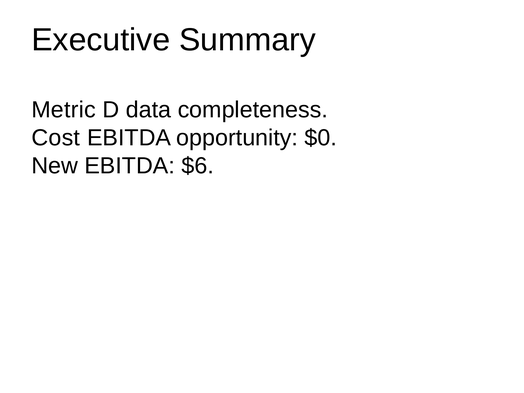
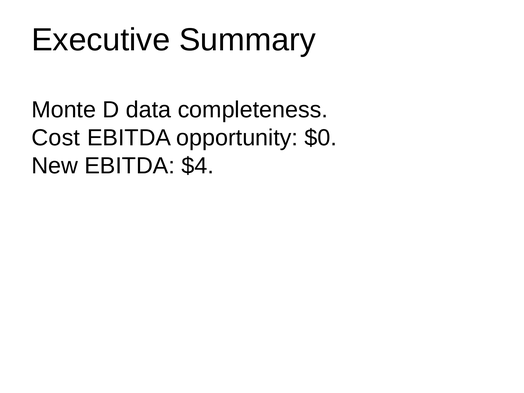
Metric: Metric -> Monte
$6: $6 -> $4
